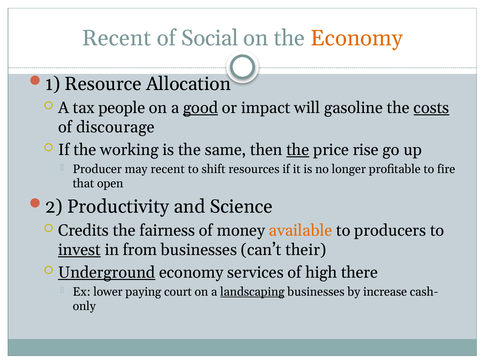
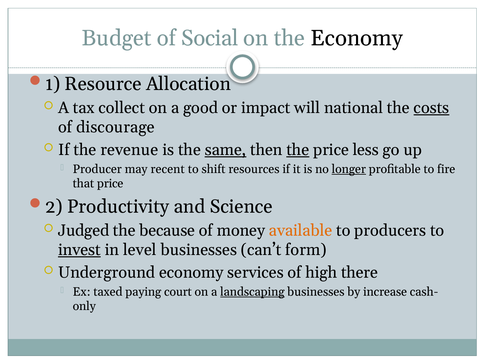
Recent at (117, 38): Recent -> Budget
Economy at (357, 38) colour: orange -> black
people: people -> collect
good underline: present -> none
gasoline: gasoline -> national
working: working -> revenue
same underline: none -> present
rise: rise -> less
longer underline: none -> present
that open: open -> price
Credits: Credits -> Judged
fairness: fairness -> because
from: from -> level
their: their -> form
Underground underline: present -> none
lower: lower -> taxed
